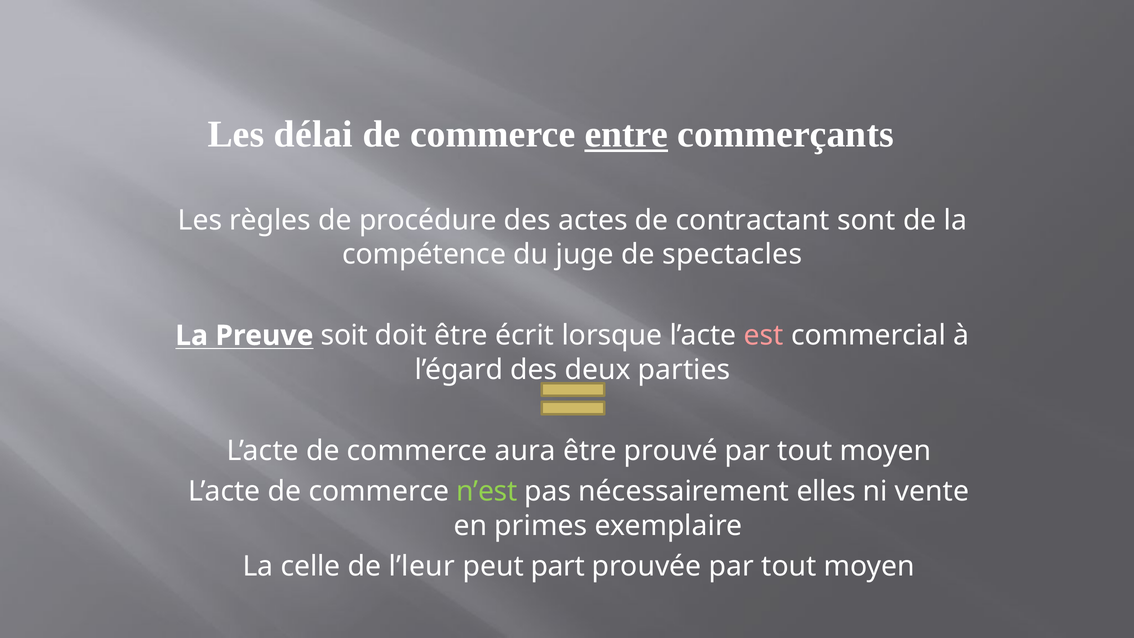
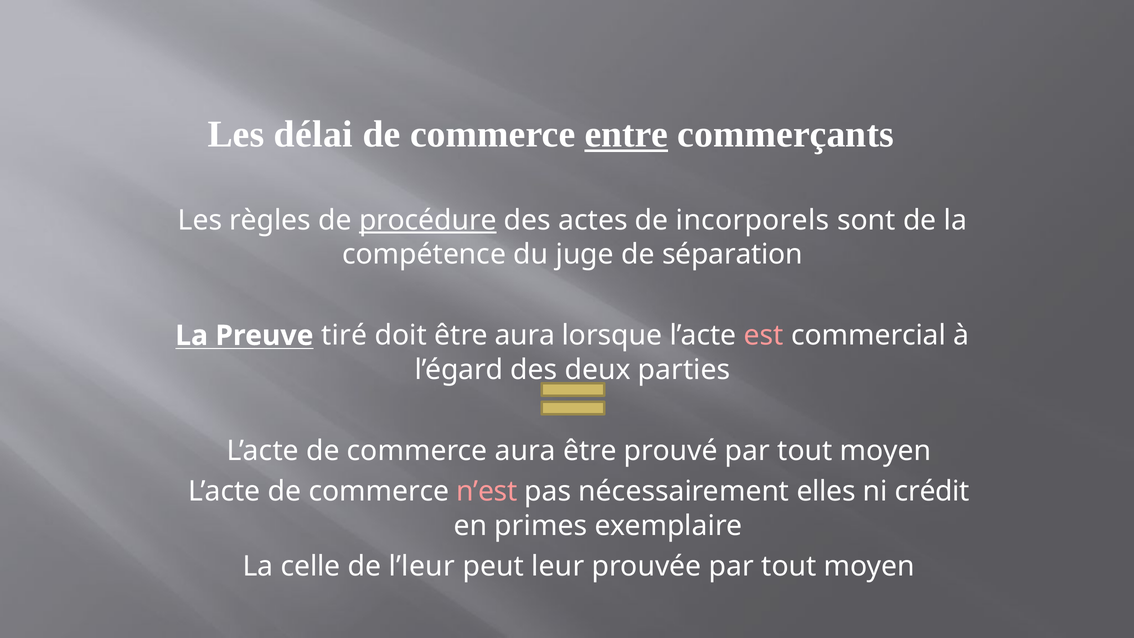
procédure underline: none -> present
contractant: contractant -> incorporels
spectacles: spectacles -> séparation
soit: soit -> tiré
être écrit: écrit -> aura
n’est colour: light green -> pink
vente: vente -> crédit
part: part -> leur
